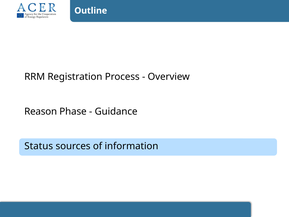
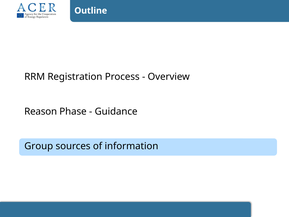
Status: Status -> Group
